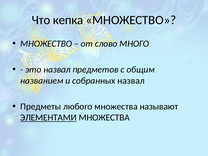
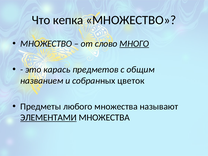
МНОГО underline: none -> present
это назвал: назвал -> карась
собранных назвал: назвал -> цветок
